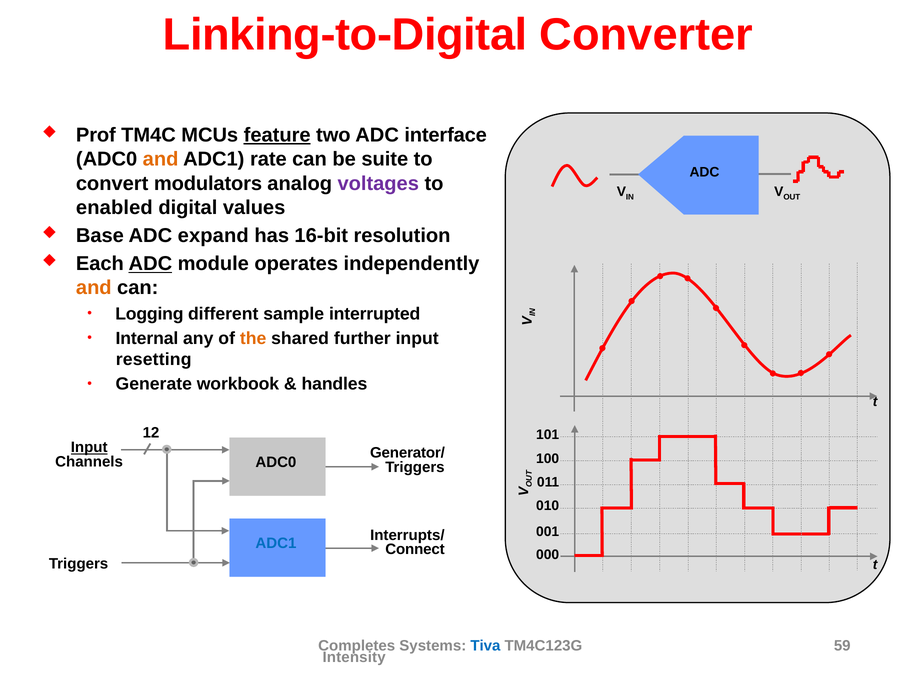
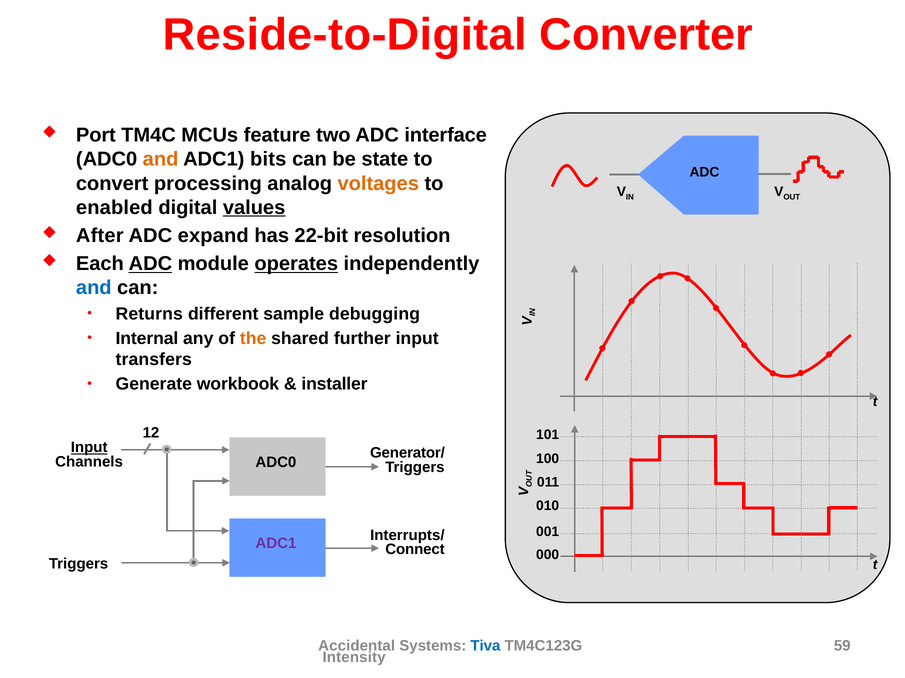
Linking-to-Digital: Linking-to-Digital -> Reside-to-Digital
Prof: Prof -> Port
feature underline: present -> none
rate: rate -> bits
suite: suite -> state
modulators: modulators -> processing
voltages colour: purple -> orange
values underline: none -> present
Base: Base -> After
16-bit: 16-bit -> 22-bit
operates underline: none -> present
and at (94, 288) colour: orange -> blue
Logging: Logging -> Returns
interrupted: interrupted -> debugging
resetting: resetting -> transfers
handles: handles -> installer
ADC1 at (276, 544) colour: blue -> purple
Completes: Completes -> Accidental
